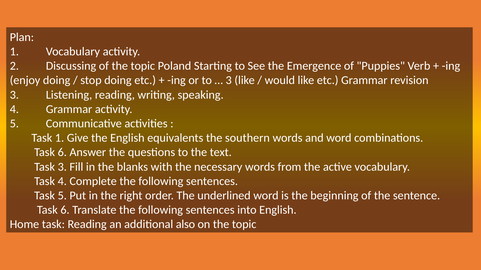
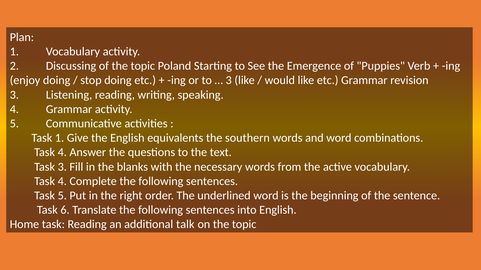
6 at (62, 153): 6 -> 4
also: also -> talk
